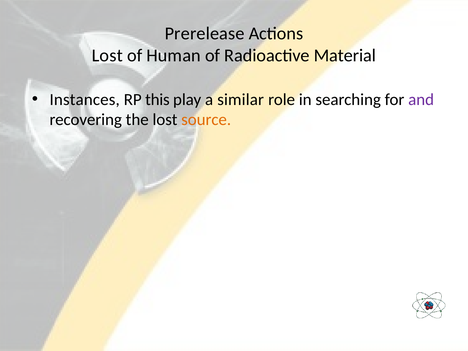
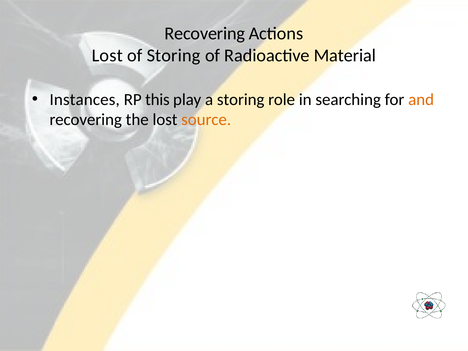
Prerelease at (205, 34): Prerelease -> Recovering
of Human: Human -> Storing
a similar: similar -> storing
and colour: purple -> orange
